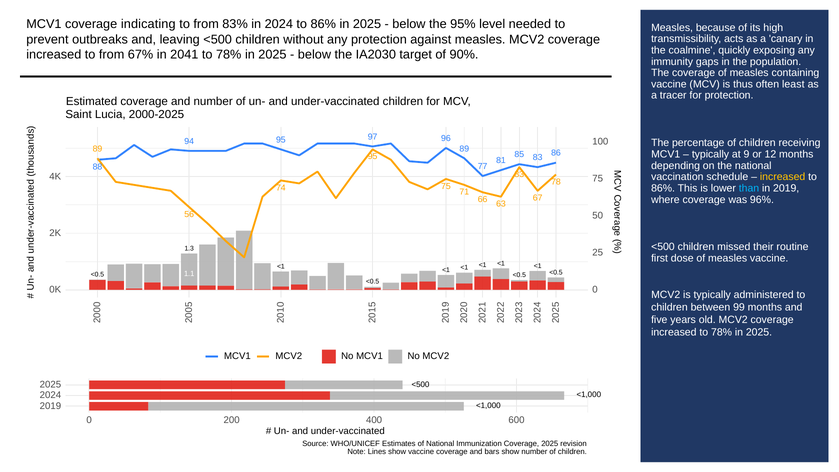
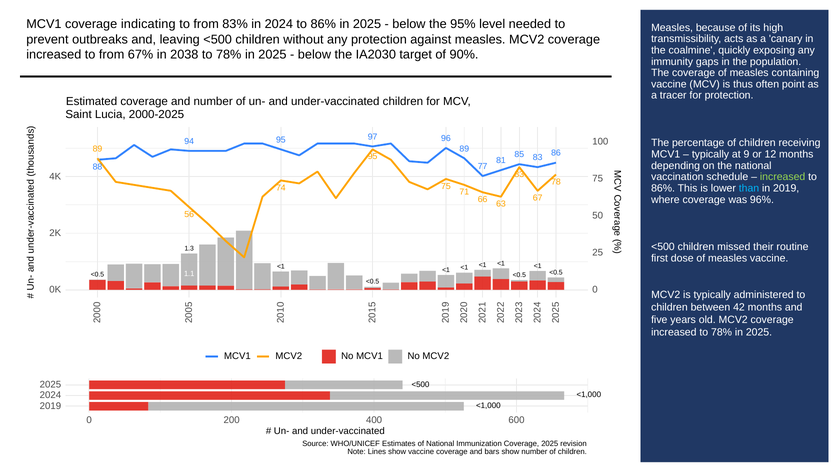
2041: 2041 -> 2038
least: least -> point
increased at (783, 177) colour: yellow -> light green
99: 99 -> 42
